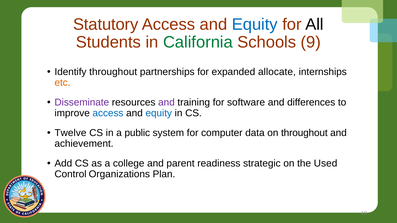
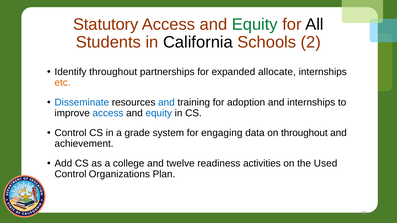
Equity at (255, 24) colour: blue -> green
California colour: green -> black
9: 9 -> 2
Disseminate colour: purple -> blue
and at (166, 103) colour: purple -> blue
software: software -> adoption
and differences: differences -> internships
Twelve at (70, 133): Twelve -> Control
public: public -> grade
computer: computer -> engaging
parent: parent -> twelve
strategic: strategic -> activities
